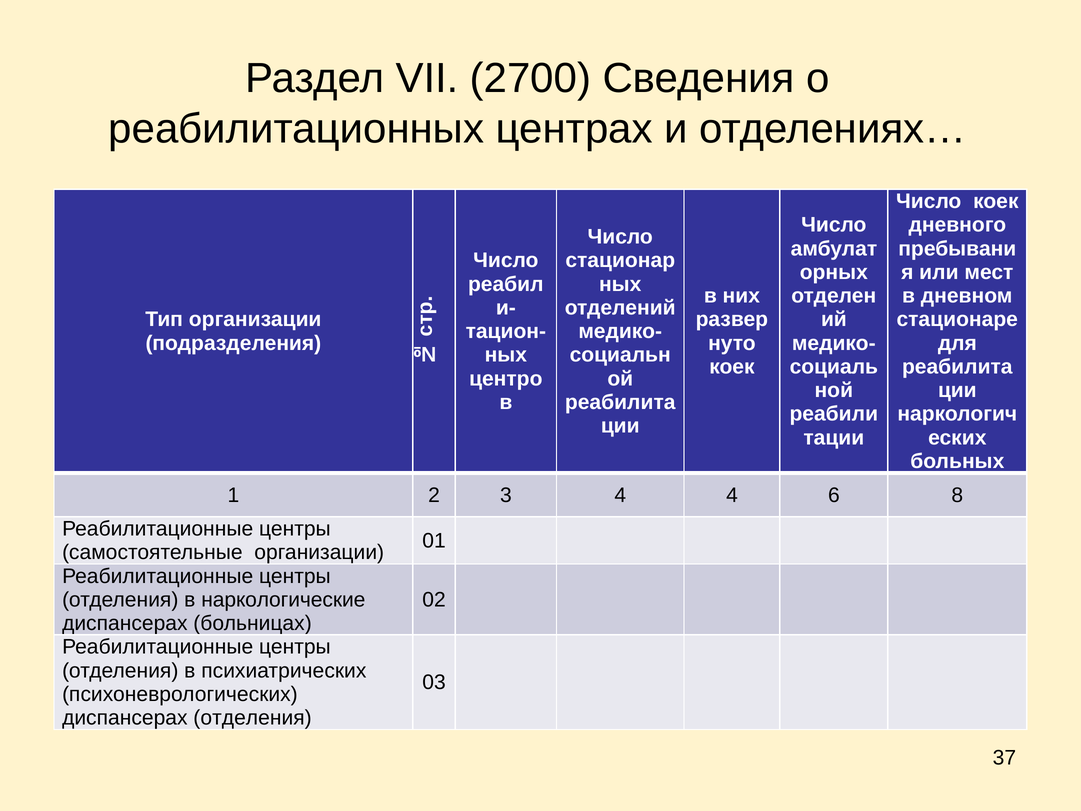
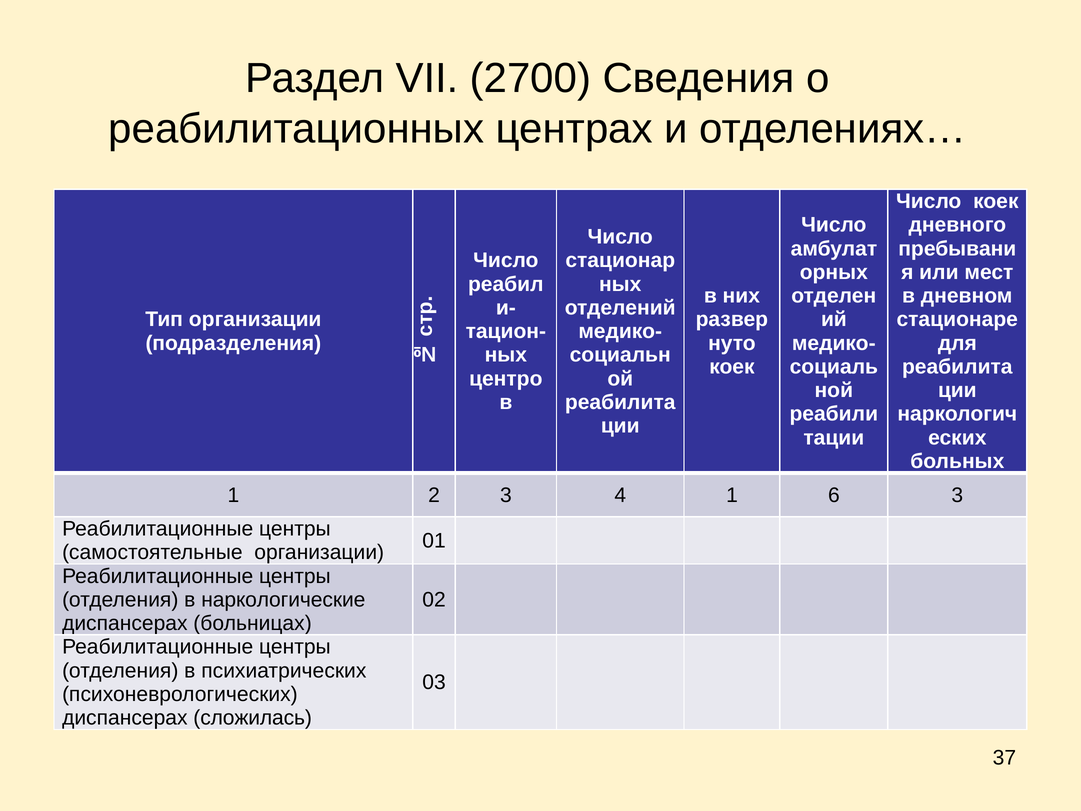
4 4: 4 -> 1
6 8: 8 -> 3
диспансерах отделения: отделения -> сложилась
